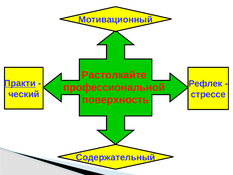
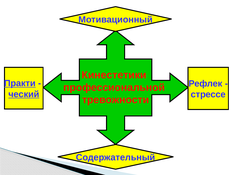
Растолкайте: Растолкайте -> Кинестетики
ческий underline: none -> present
поверхность: поверхность -> тревожности
